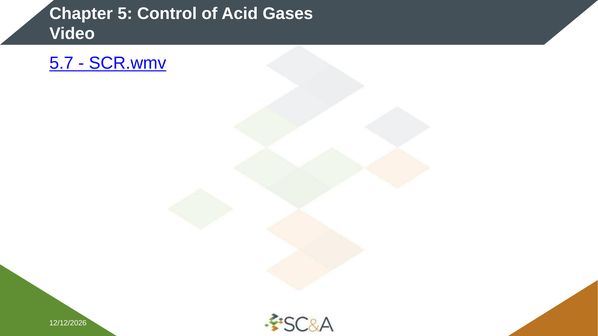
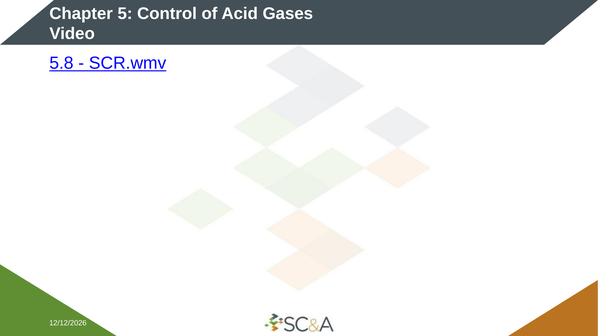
5.7: 5.7 -> 5.8
